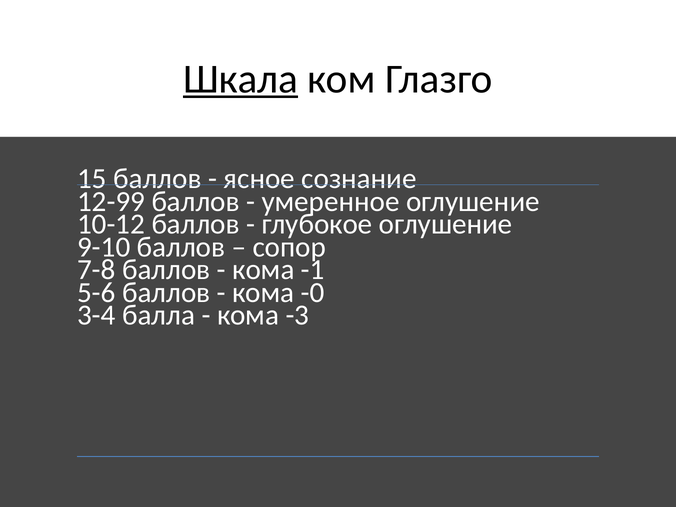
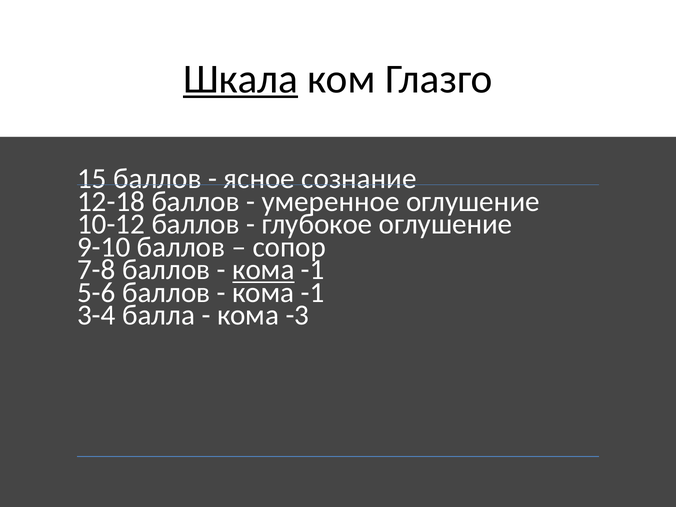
12-99: 12-99 -> 12-18
кома at (263, 270) underline: none -> present
-0 at (313, 292): -0 -> -1
